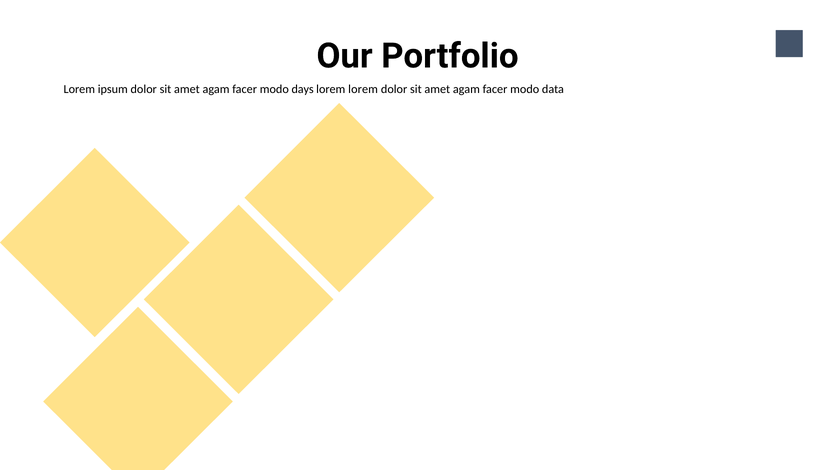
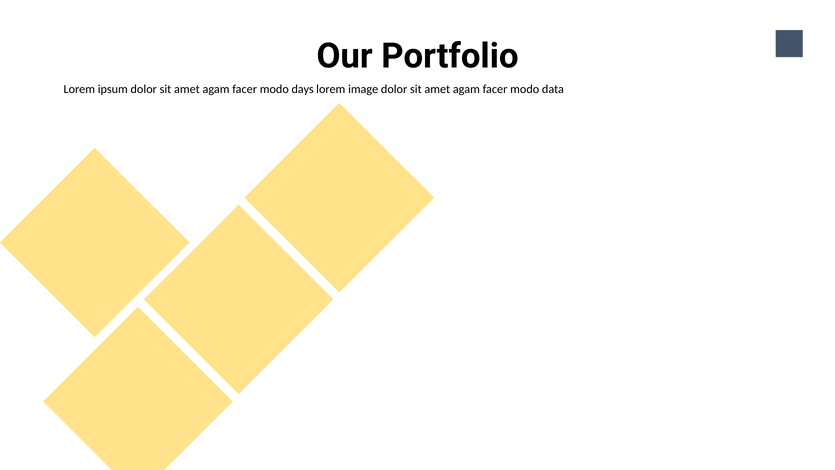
lorem lorem: lorem -> image
